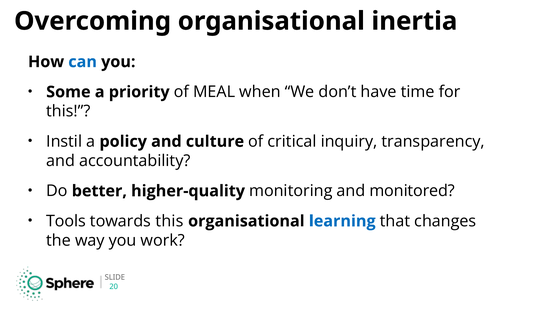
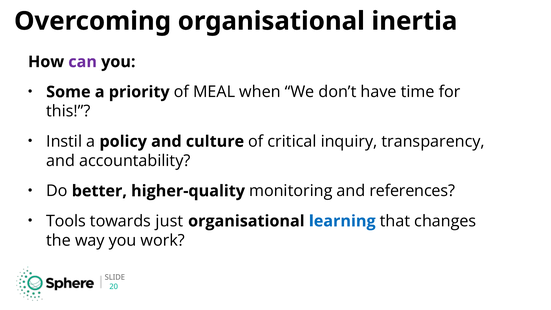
can colour: blue -> purple
monitored: monitored -> references
towards this: this -> just
